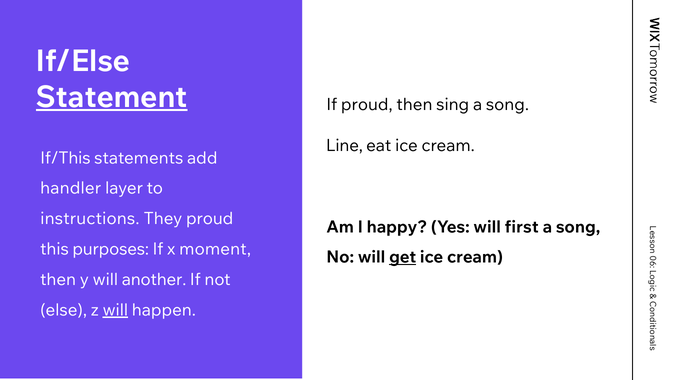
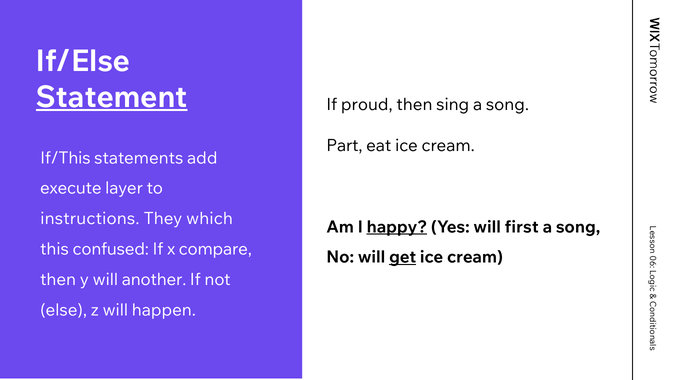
Line: Line -> Part
handler: handler -> execute
They proud: proud -> which
happy underline: none -> present
purposes: purposes -> confused
moment: moment -> compare
will at (115, 310) underline: present -> none
